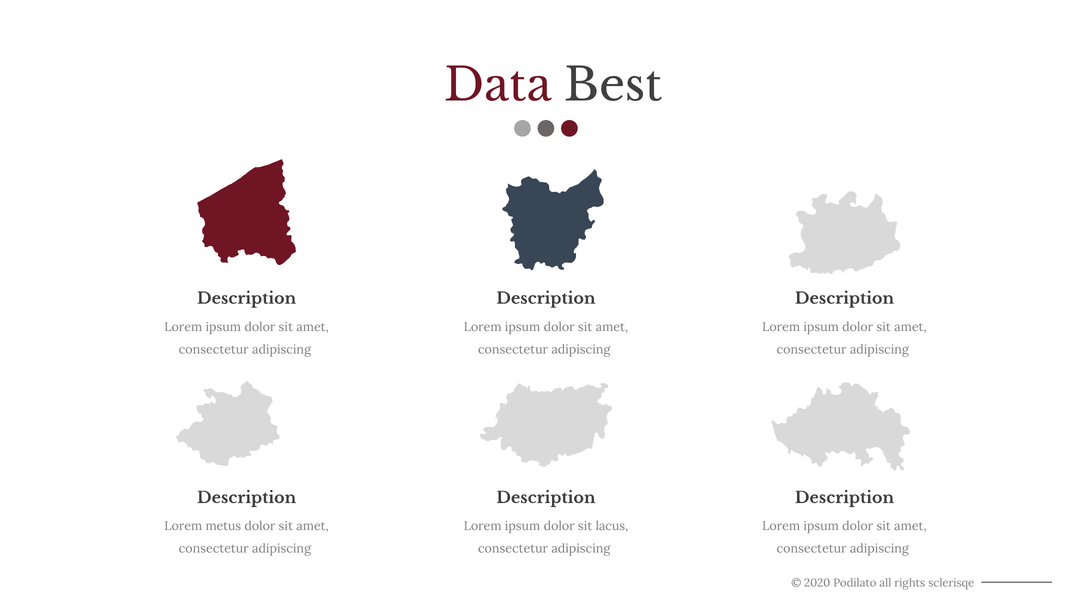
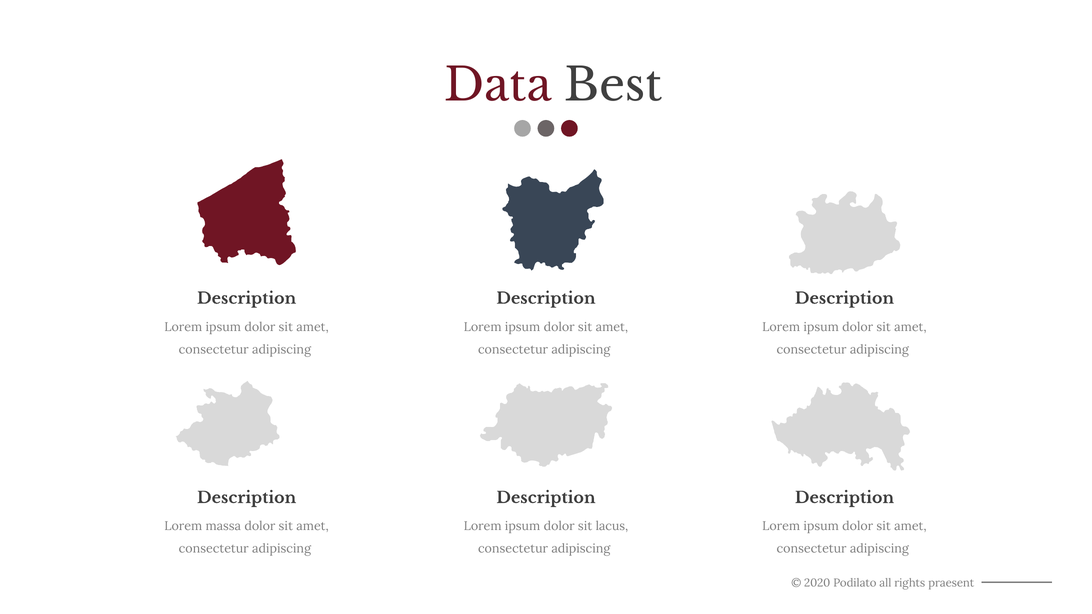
metus: metus -> massa
sclerisqe: sclerisqe -> praesent
